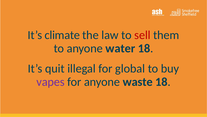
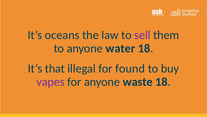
climate: climate -> oceans
sell colour: red -> purple
quit: quit -> that
global: global -> found
